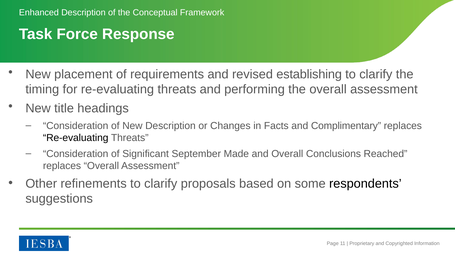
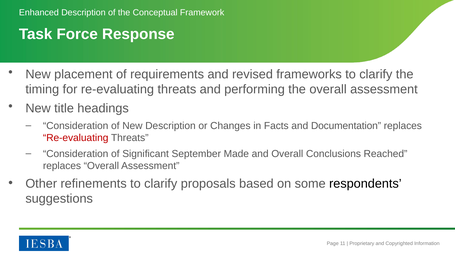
establishing: establishing -> frameworks
Complimentary: Complimentary -> Documentation
Re-evaluating at (76, 138) colour: black -> red
